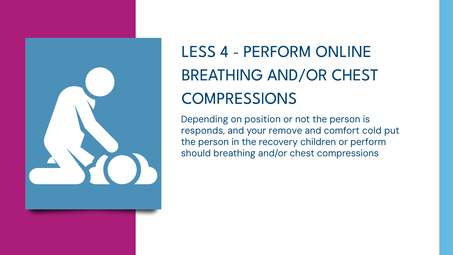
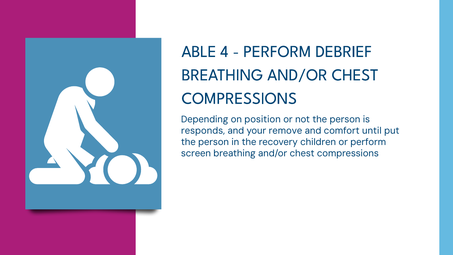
LESS: LESS -> ABLE
ONLINE: ONLINE -> DEBRIEF
cold: cold -> until
should: should -> screen
